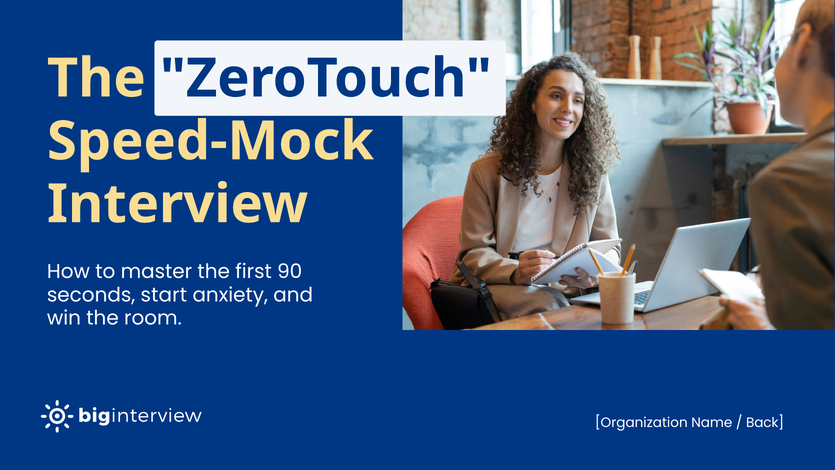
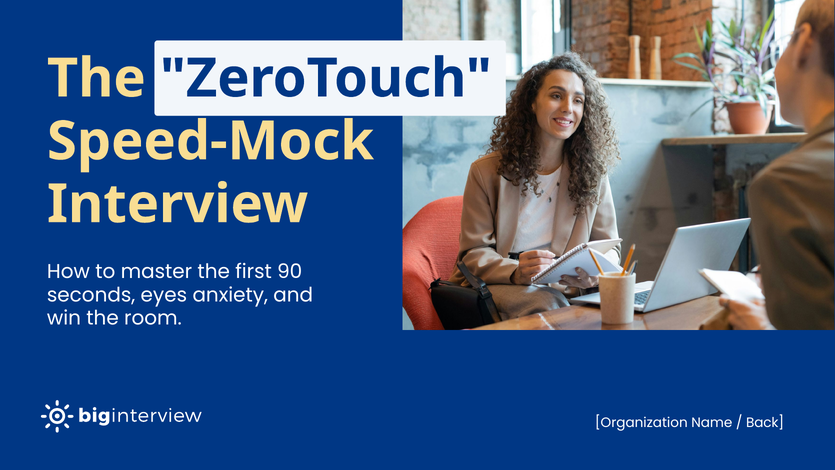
start: start -> eyes
